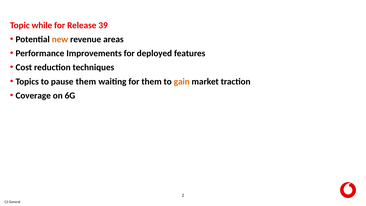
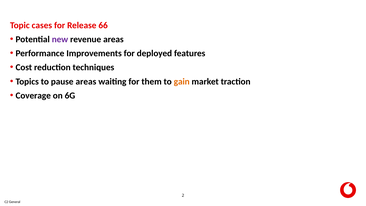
while: while -> cases
39: 39 -> 66
new colour: orange -> purple
pause them: them -> areas
